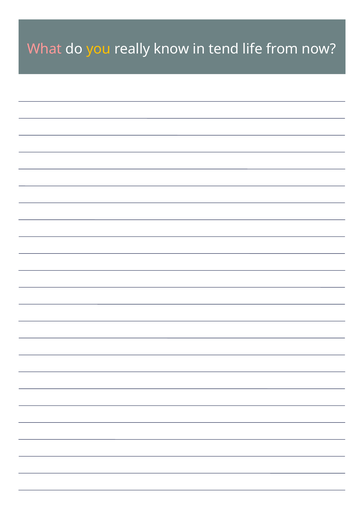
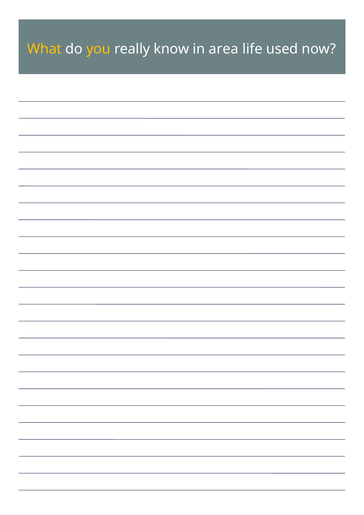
What colour: pink -> yellow
tend: tend -> area
from: from -> used
